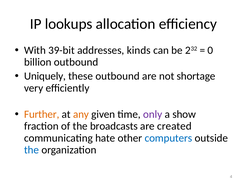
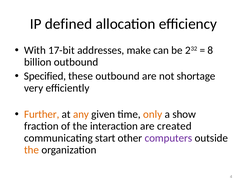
lookups: lookups -> defined
39-bit: 39-bit -> 17-bit
kinds: kinds -> make
0: 0 -> 8
Uniquely: Uniquely -> Specified
only colour: purple -> orange
broadcasts: broadcasts -> interaction
hate: hate -> start
computers colour: blue -> purple
the at (32, 150) colour: blue -> orange
